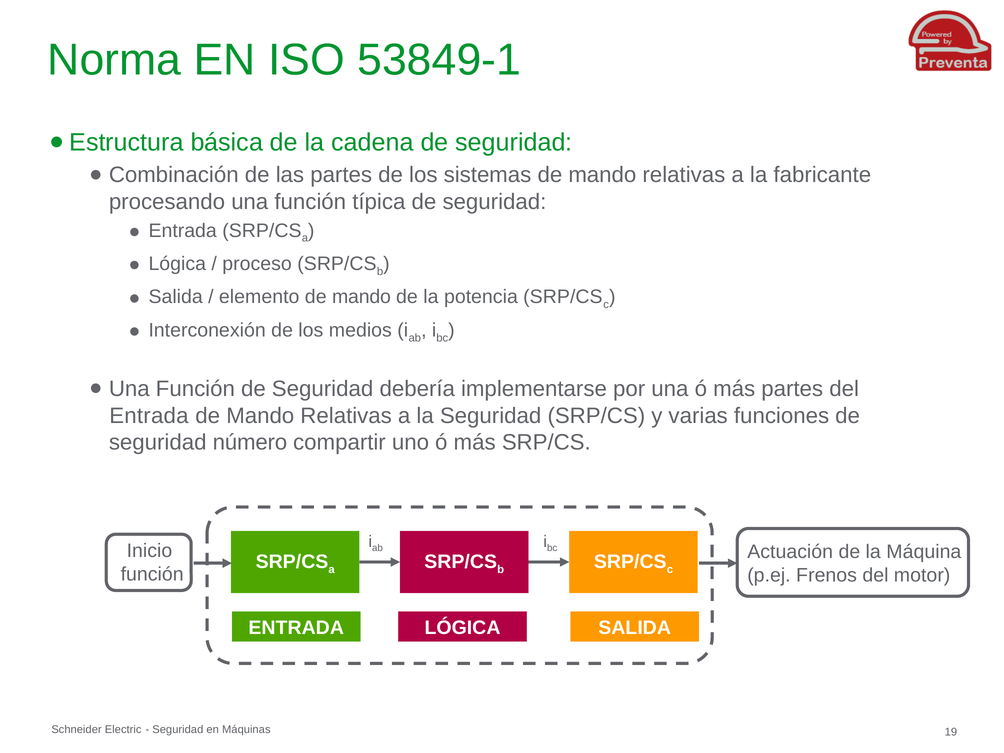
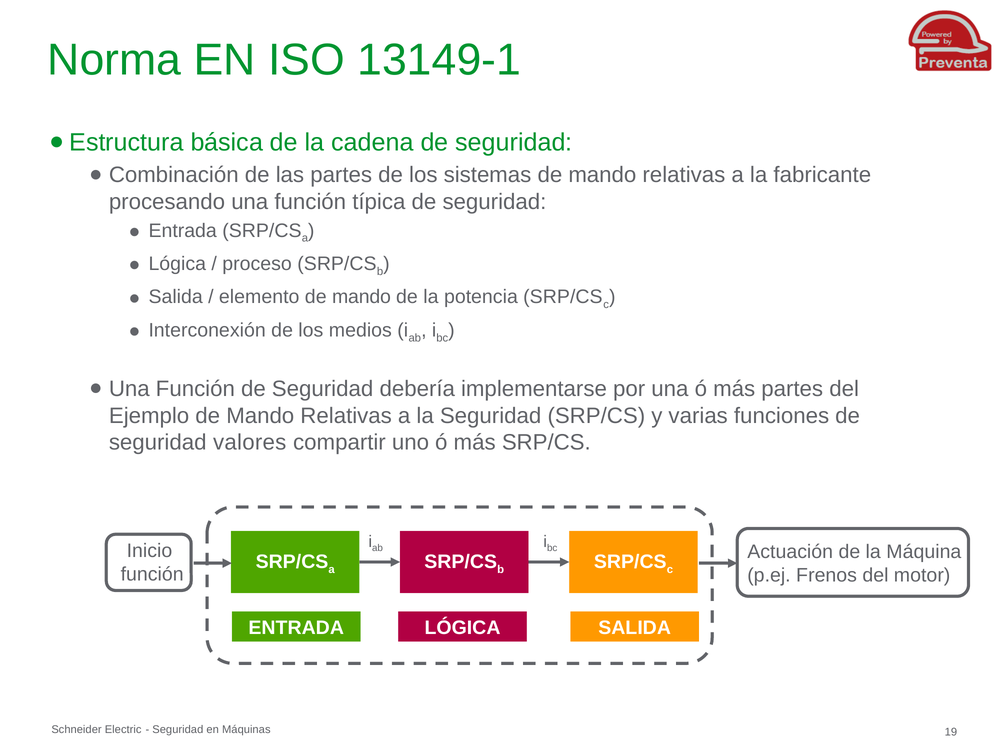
53849-1: 53849-1 -> 13149-1
Entrada at (149, 416): Entrada -> Ejemplo
número: número -> valores
